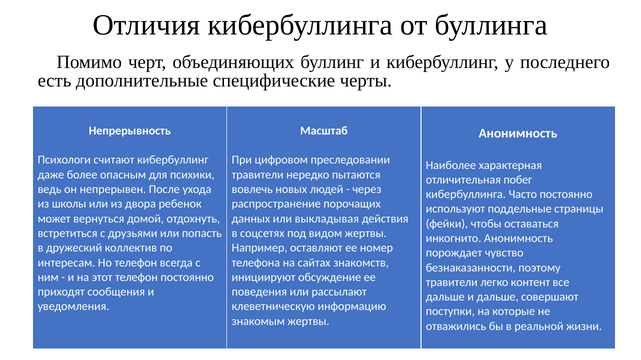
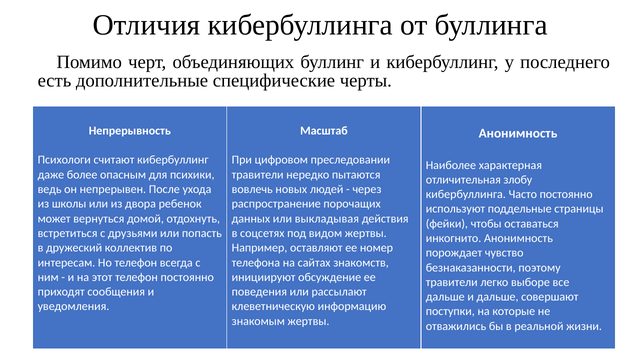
побег: побег -> злобу
контент: контент -> выборе
